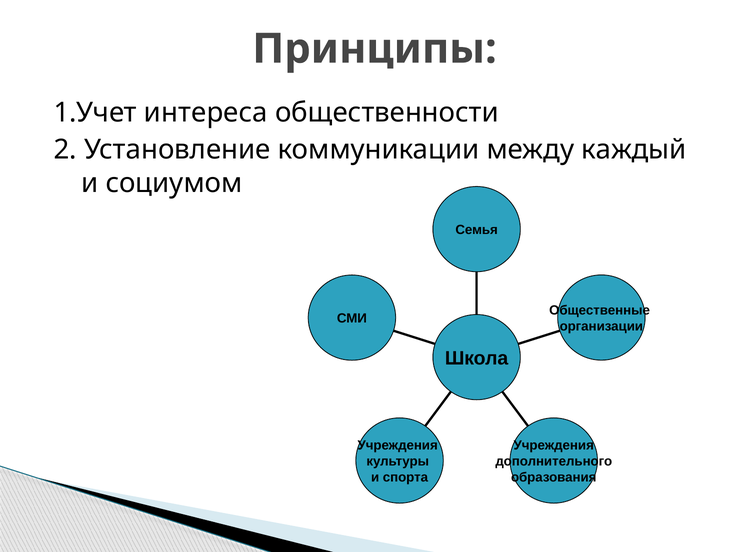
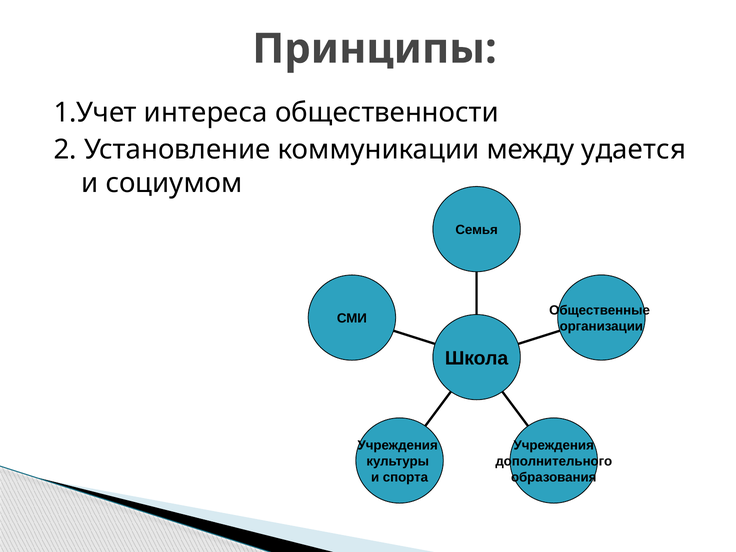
каждый: каждый -> удается
